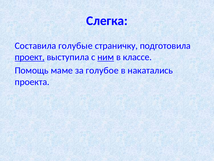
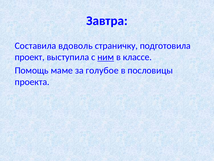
Слегка: Слегка -> Завтра
голубые: голубые -> вдоволь
проект underline: present -> none
накатались: накатались -> пословицы
